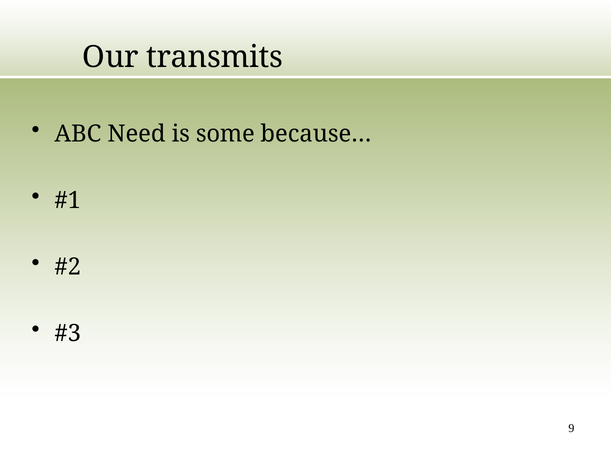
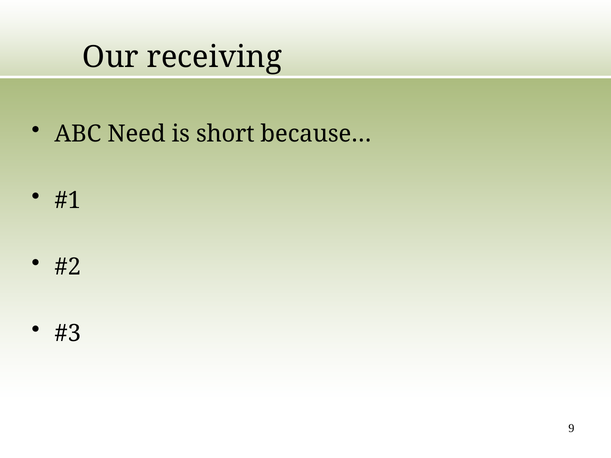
transmits: transmits -> receiving
some: some -> short
